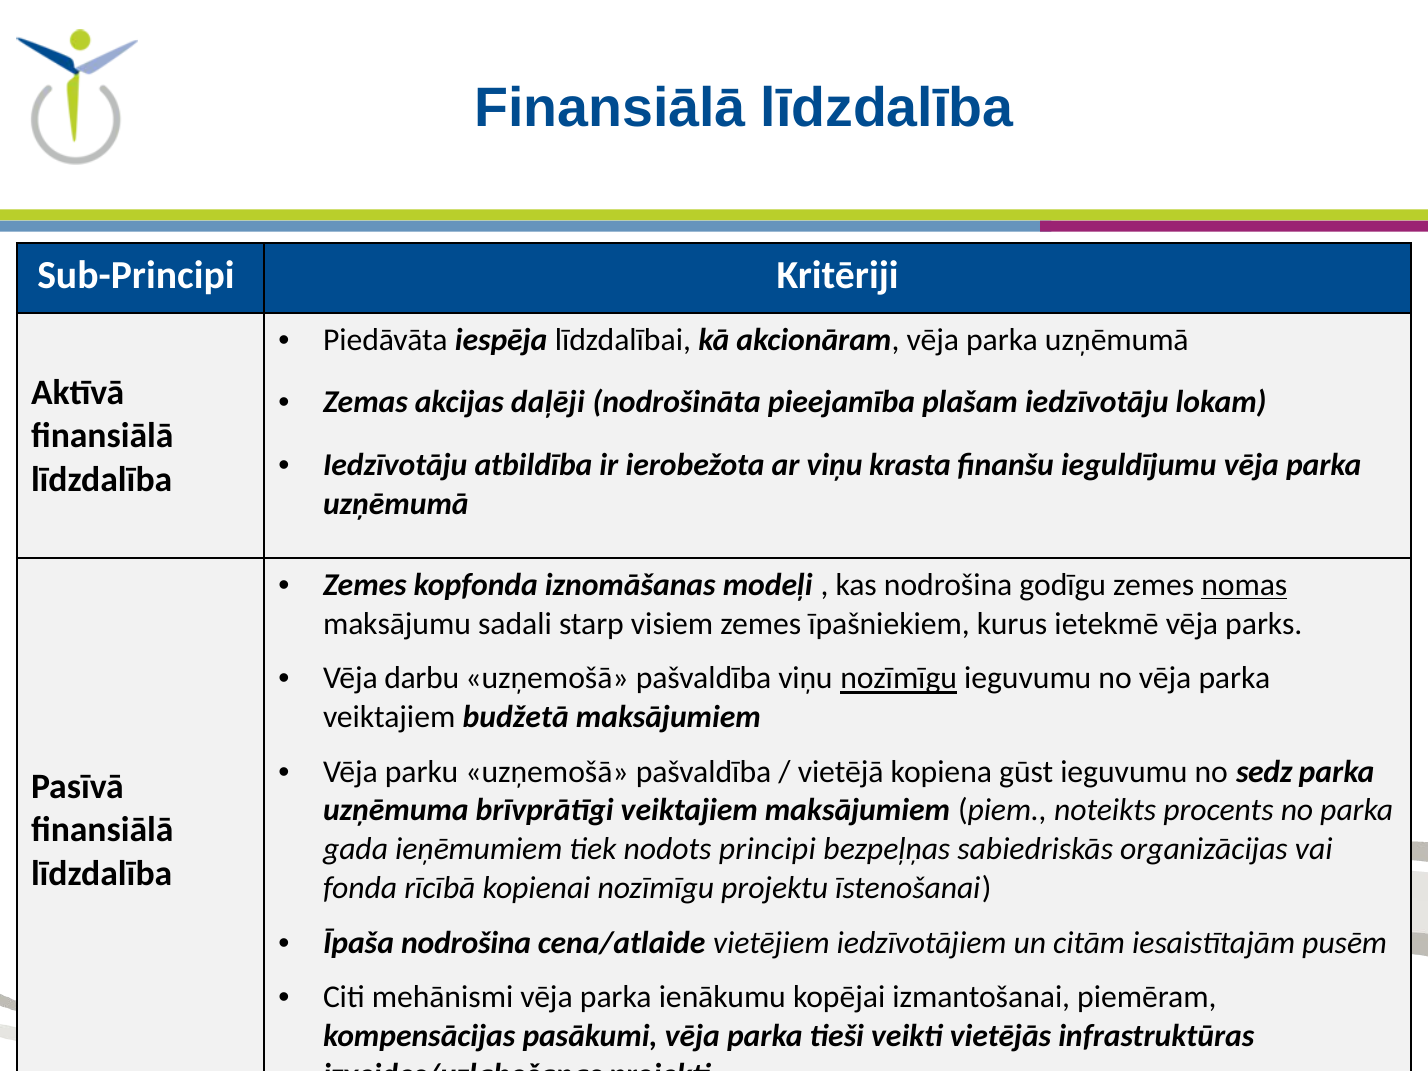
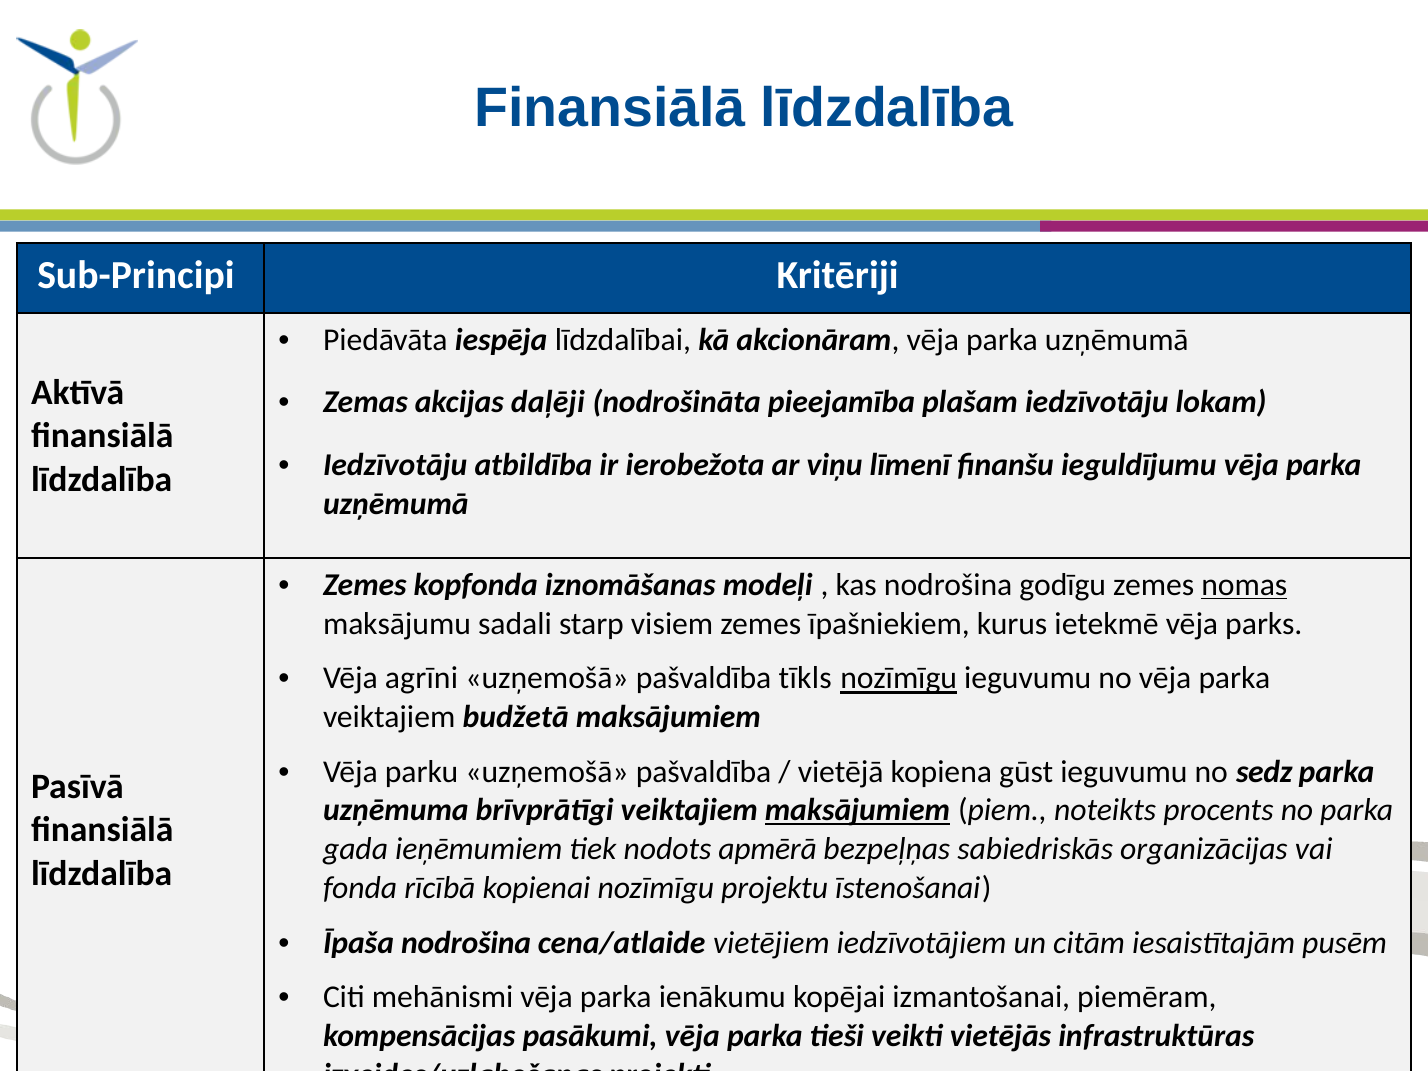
krasta: krasta -> līmenī
darbu: darbu -> agrīni
pašvaldība viņu: viņu -> tīkls
maksājumiem at (857, 811) underline: none -> present
principi: principi -> apmērā
